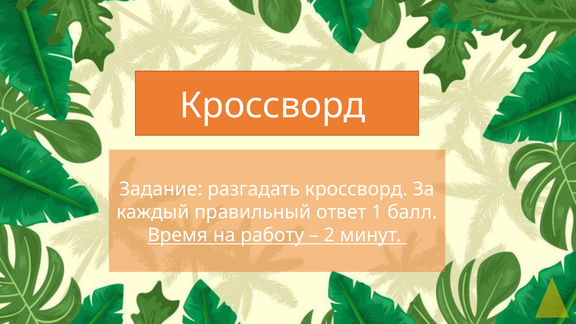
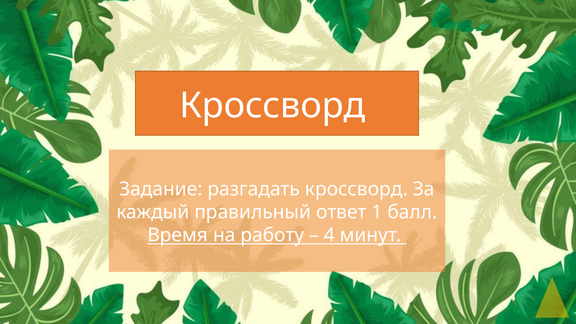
2: 2 -> 4
